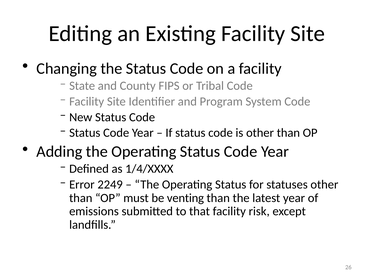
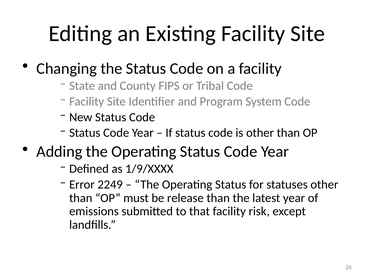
1/4/XXXX: 1/4/XXXX -> 1/9/XXXX
venting: venting -> release
